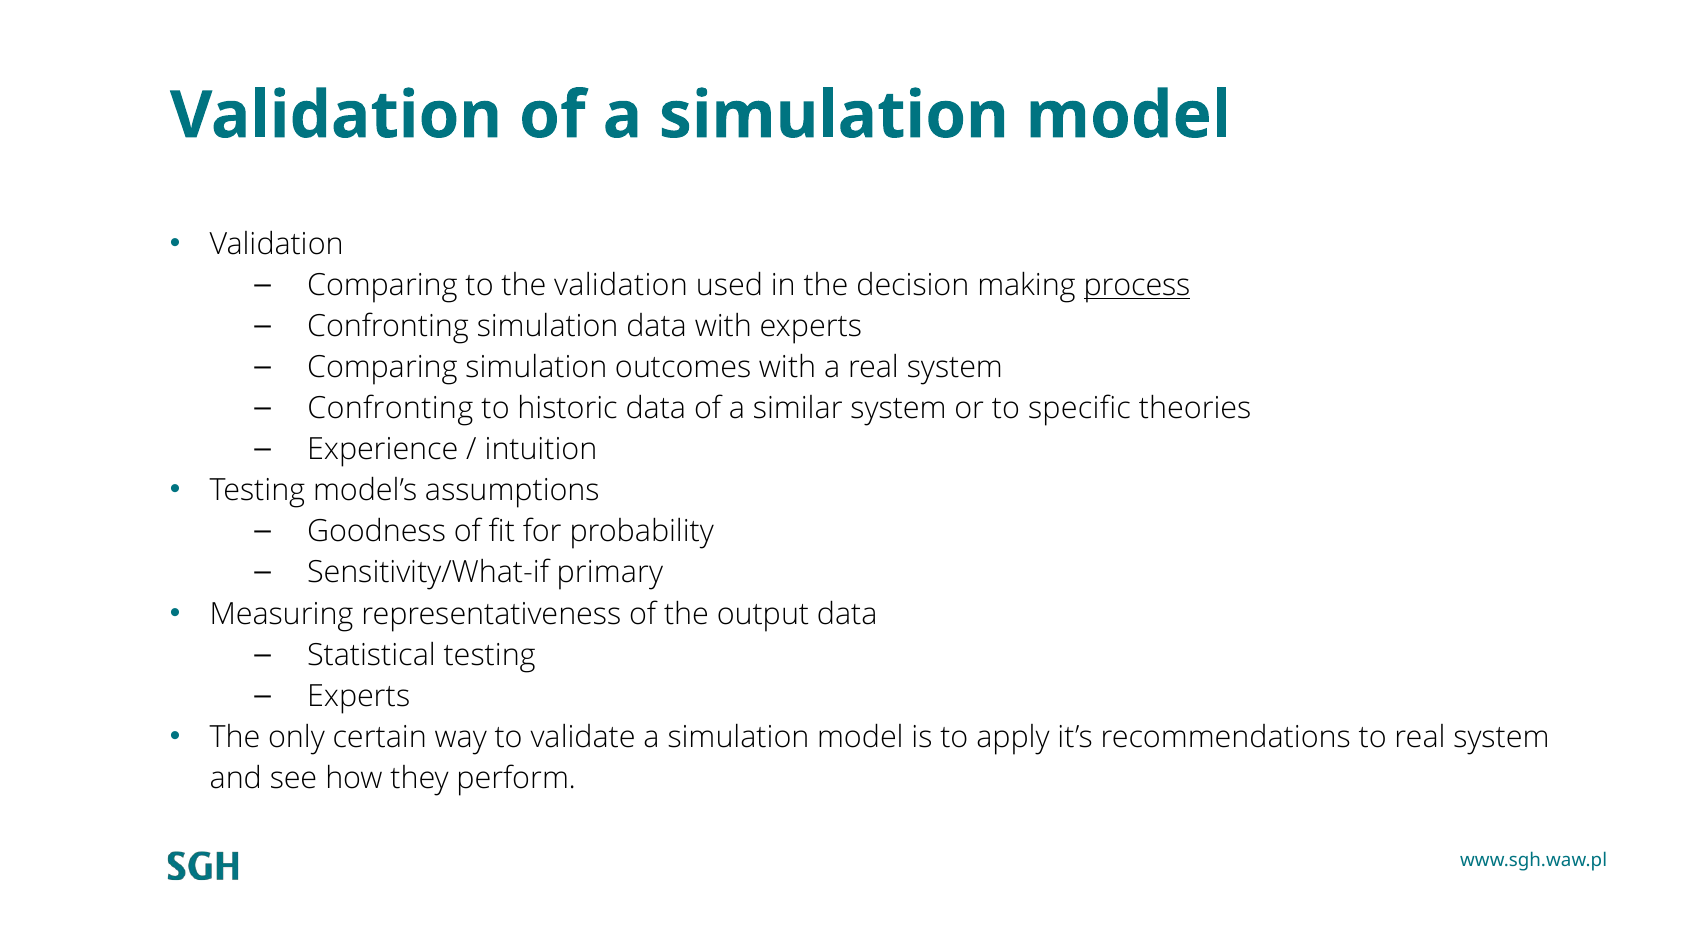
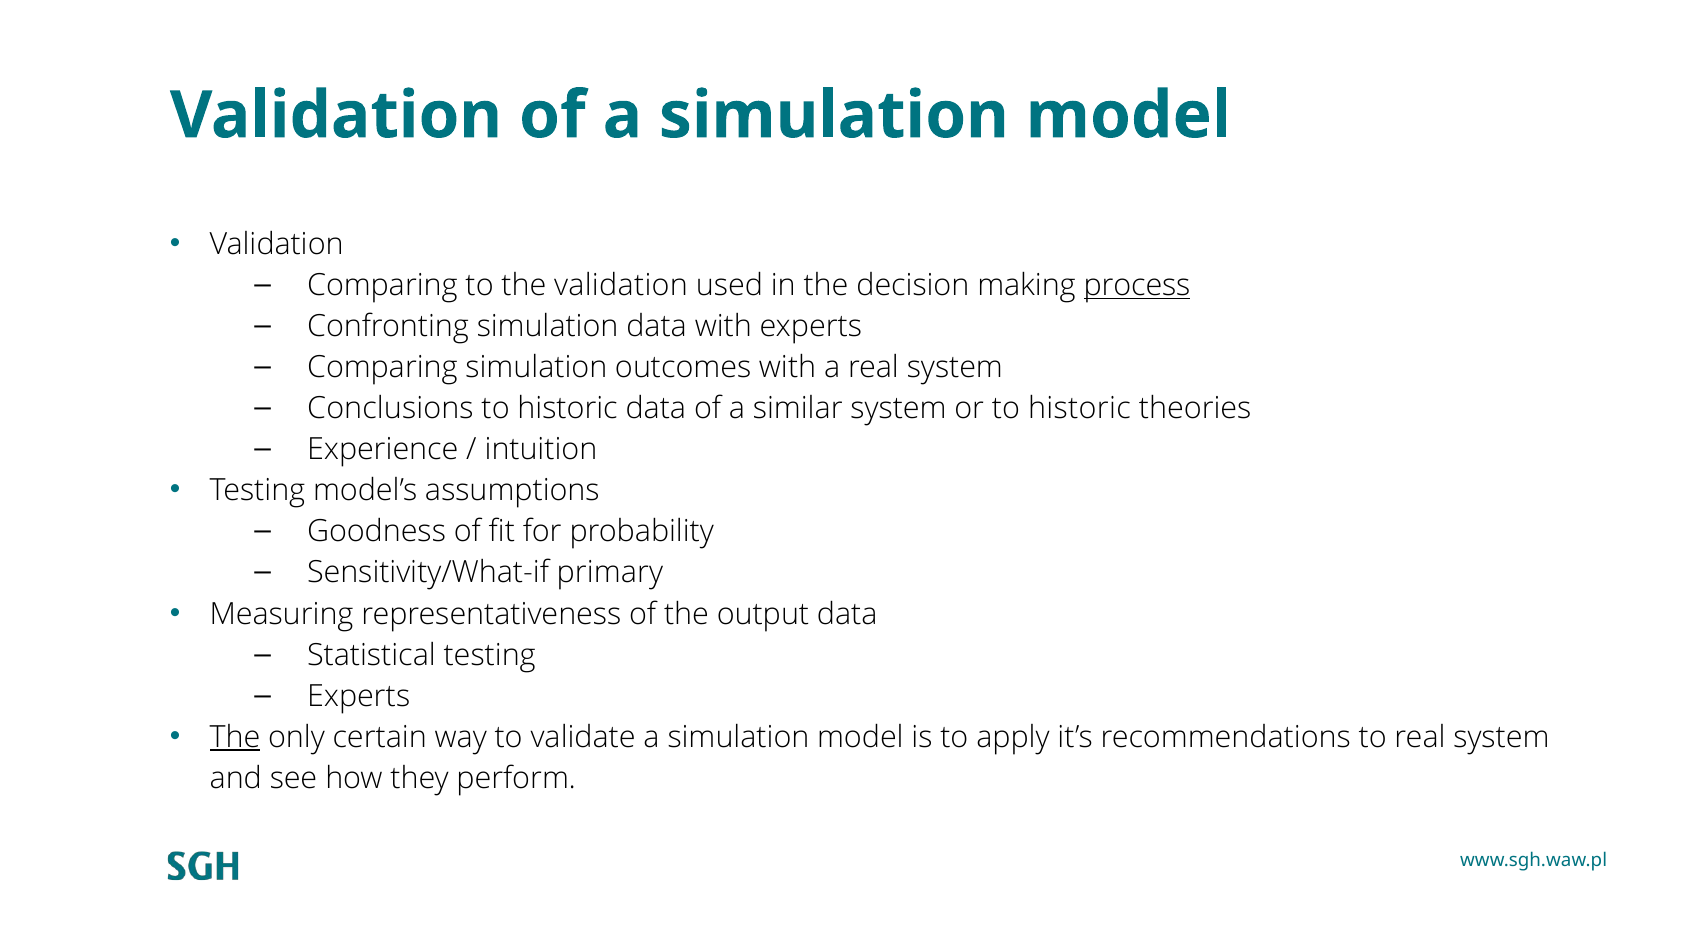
Confronting at (390, 409): Confronting -> Conclusions
or to specific: specific -> historic
The at (235, 737) underline: none -> present
